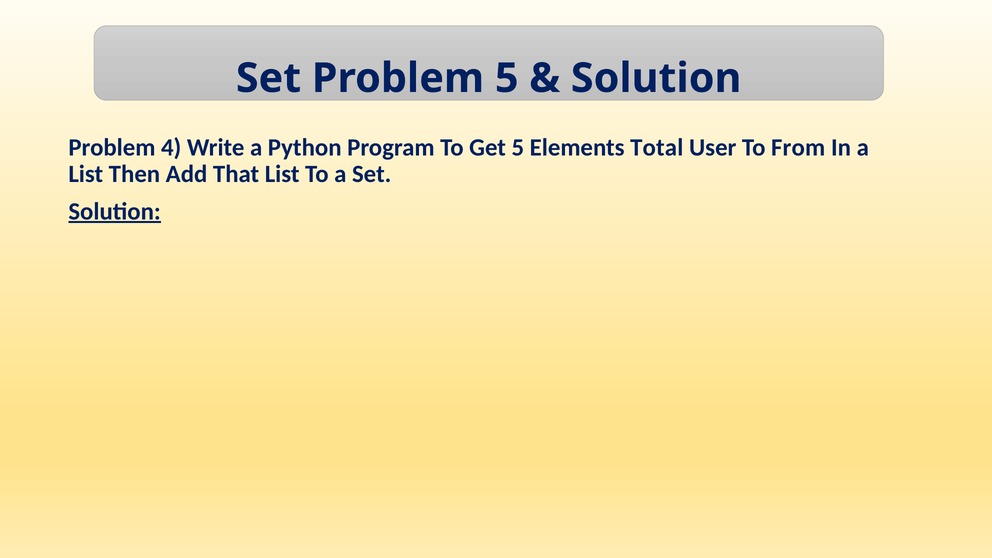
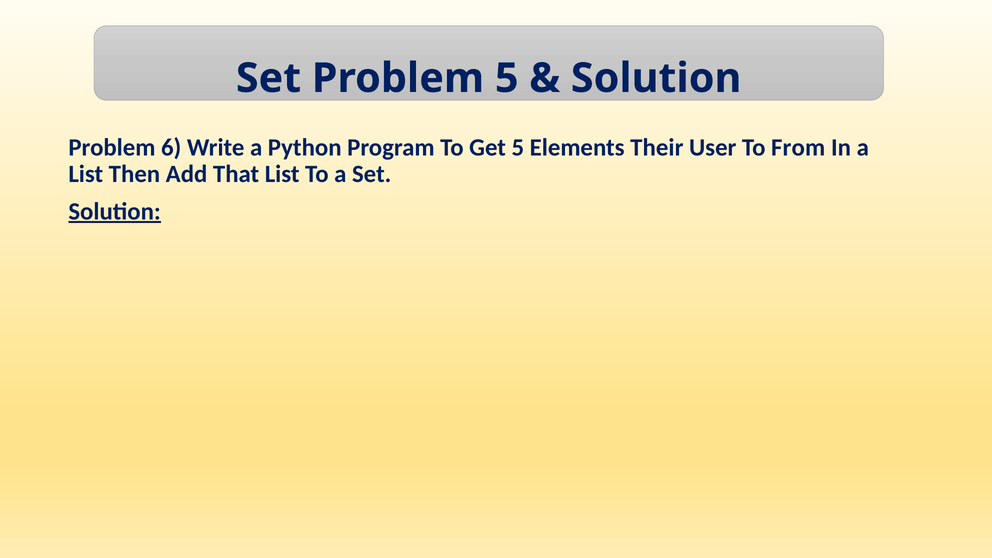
4: 4 -> 6
Total: Total -> Their
